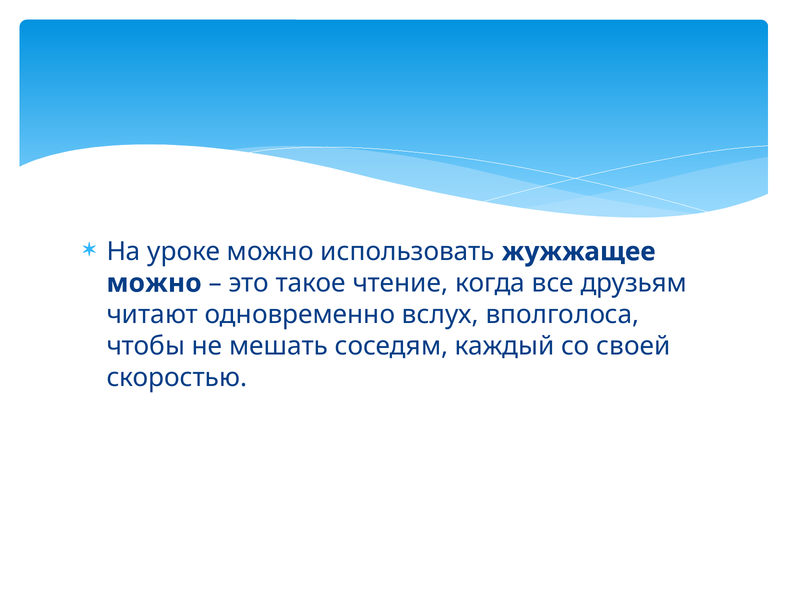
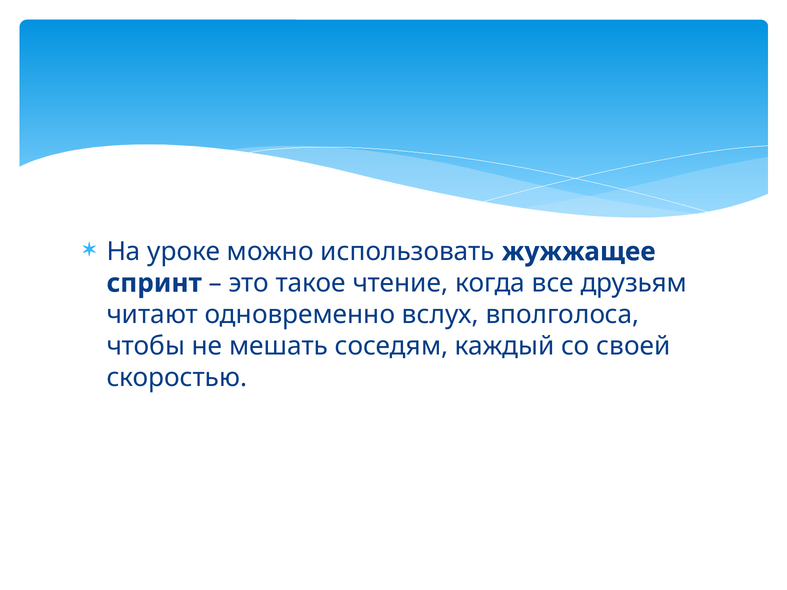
можно at (154, 283): можно -> спринт
